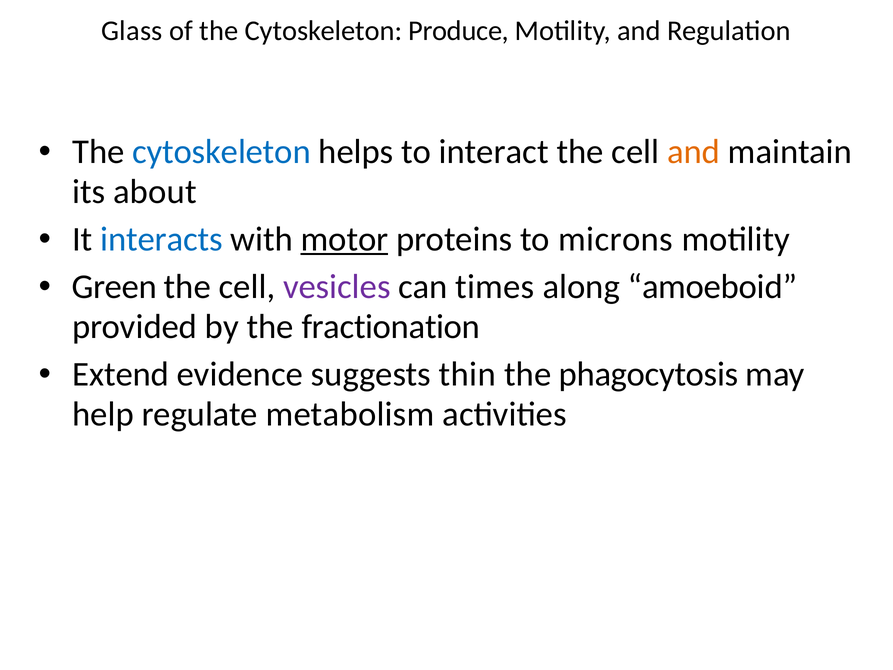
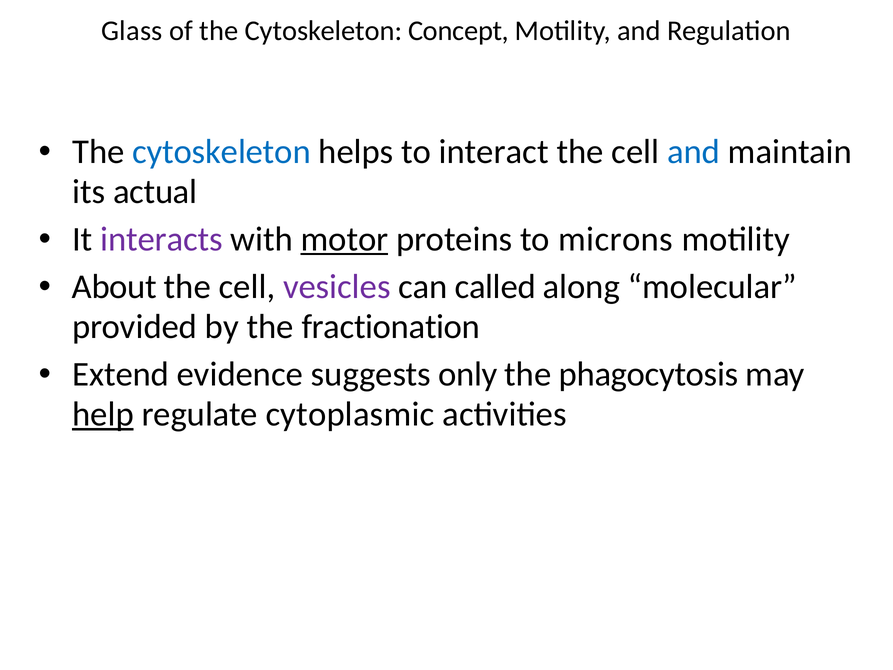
Produce: Produce -> Concept
and at (694, 152) colour: orange -> blue
about: about -> actual
interacts colour: blue -> purple
Green: Green -> About
times: times -> called
amoeboid: amoeboid -> molecular
thin: thin -> only
help underline: none -> present
metabolism: metabolism -> cytoplasmic
